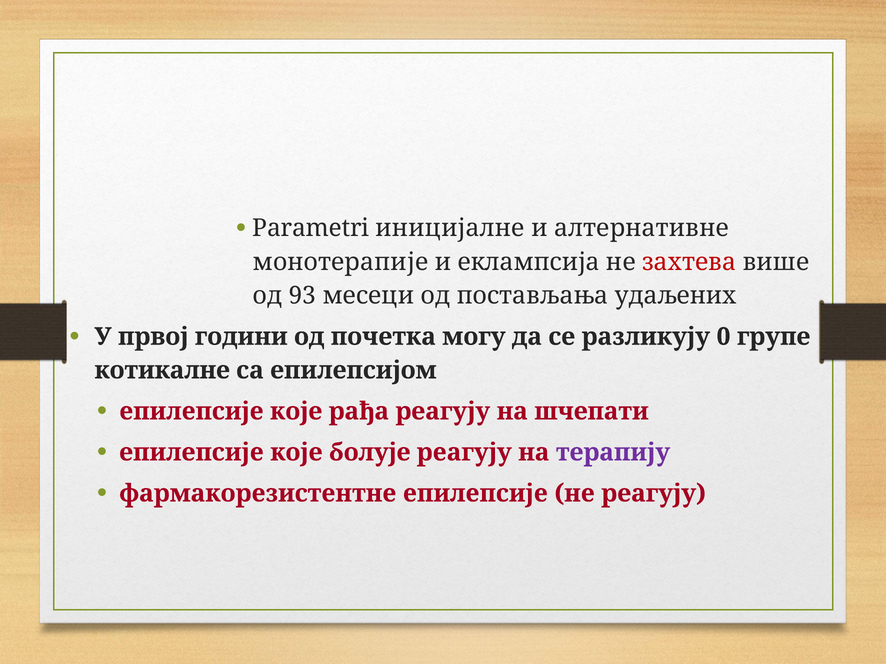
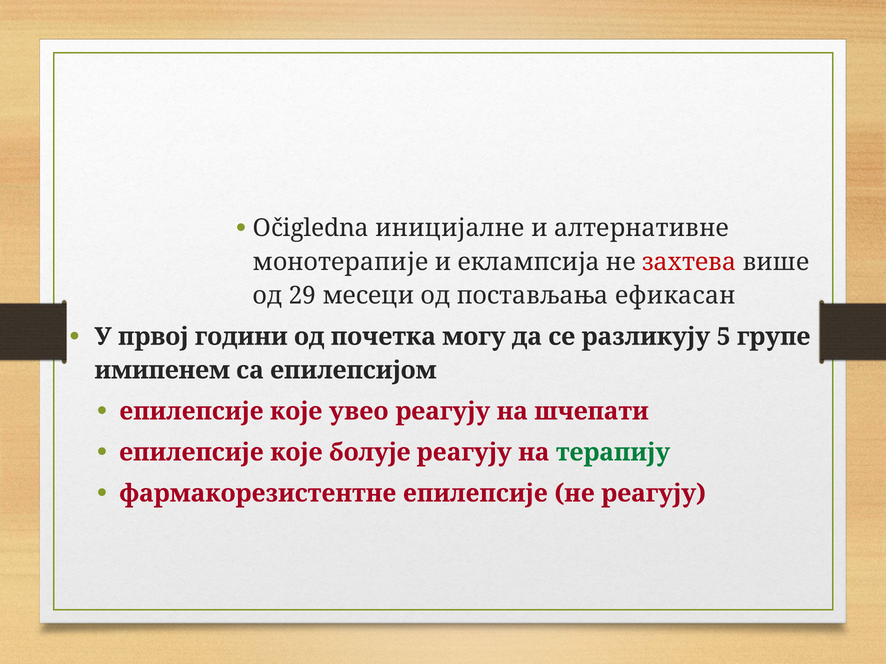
Parametri: Parametri -> Očigledna
93: 93 -> 29
удаљених: удаљених -> ефикасан
0: 0 -> 5
котикалне: котикалне -> имипенем
рађа: рађа -> увео
терапију colour: purple -> green
